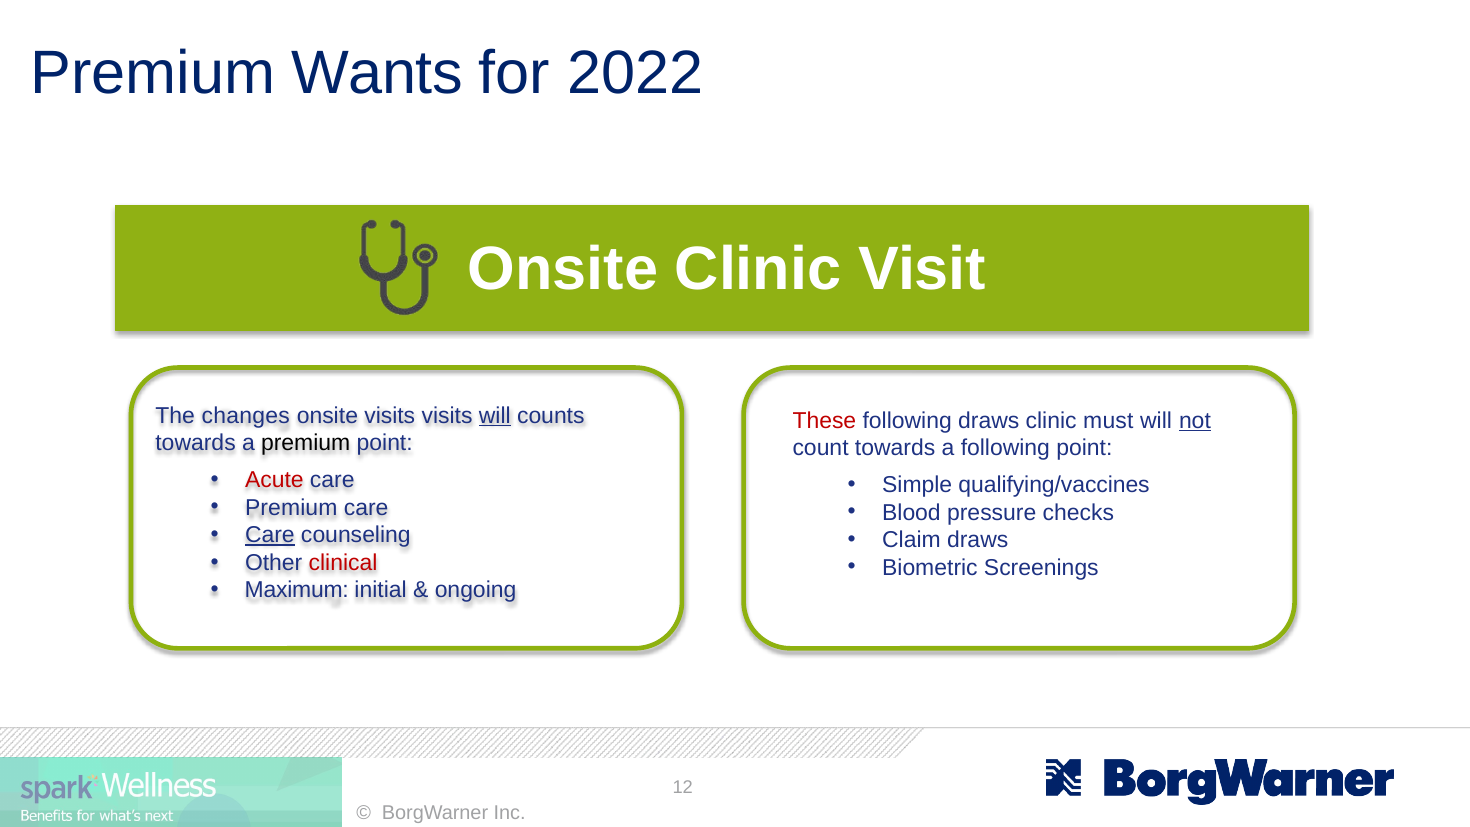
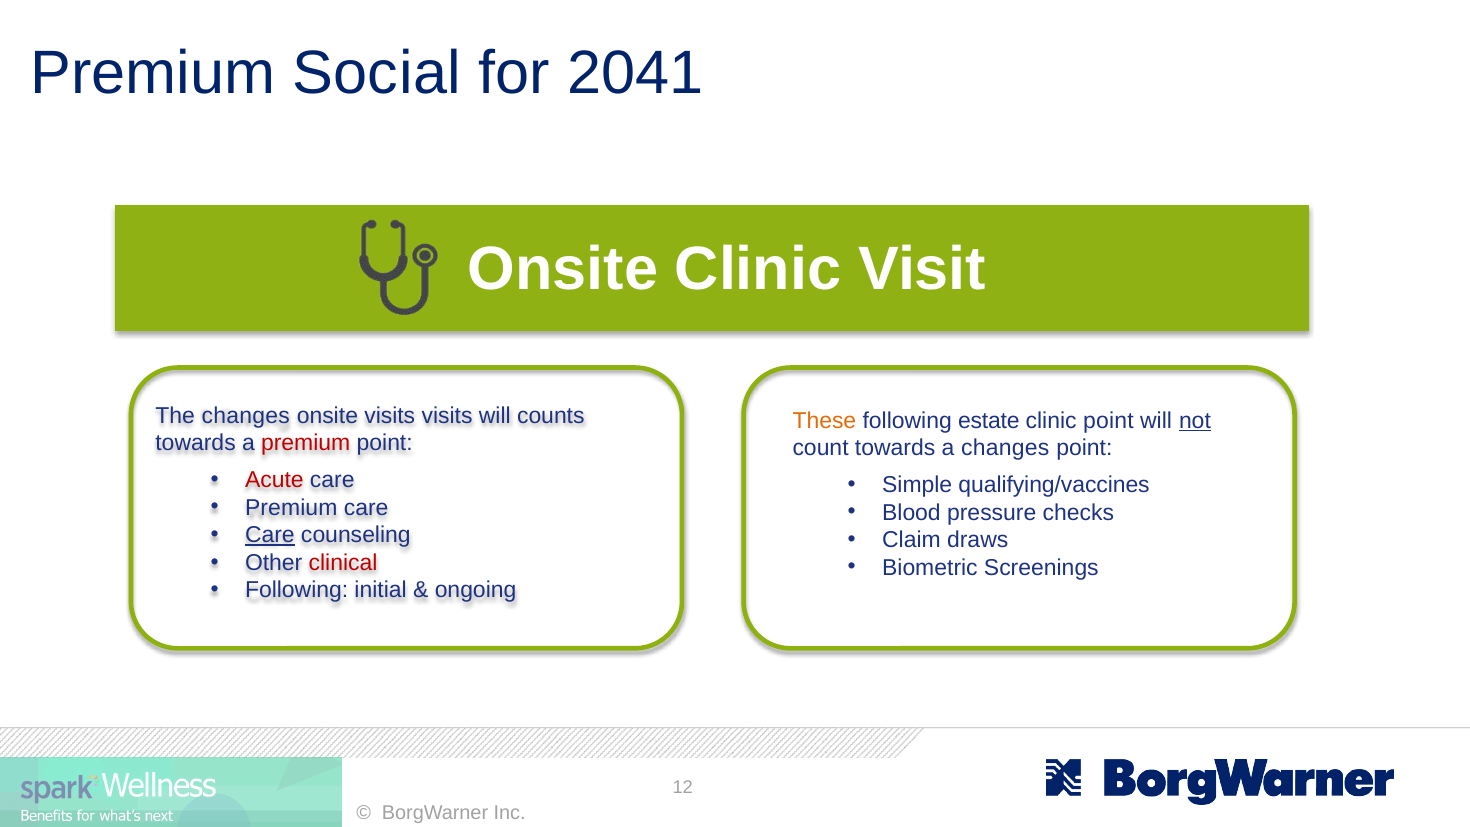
Wants: Wants -> Social
2022: 2022 -> 2041
will at (495, 416) underline: present -> none
These colour: red -> orange
following draws: draws -> estate
clinic must: must -> point
premium at (306, 443) colour: black -> red
a following: following -> changes
Maximum at (297, 590): Maximum -> Following
